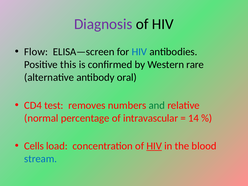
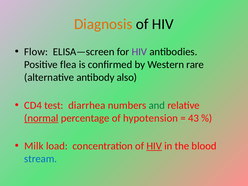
Diagnosis colour: purple -> orange
HIV at (139, 52) colour: blue -> purple
this: this -> flea
oral: oral -> also
removes: removes -> diarrhea
normal underline: none -> present
intravascular: intravascular -> hypotension
14: 14 -> 43
Cells: Cells -> Milk
